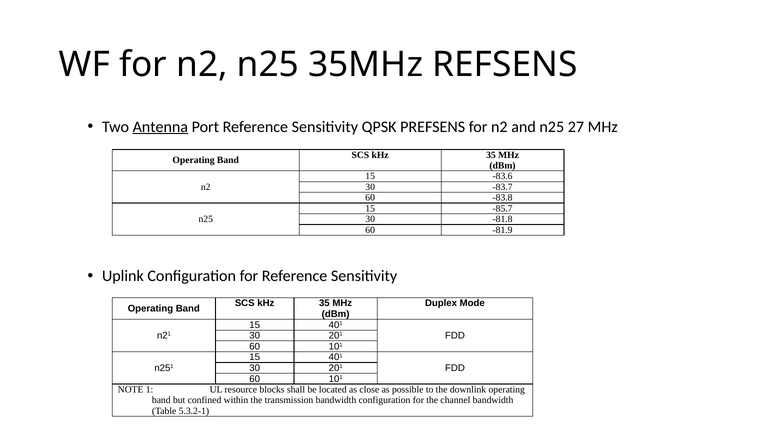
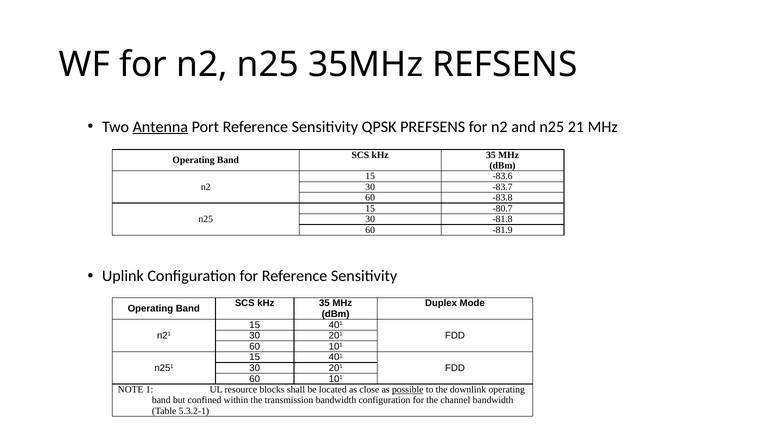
27: 27 -> 21
-85.7: -85.7 -> -80.7
possible underline: none -> present
